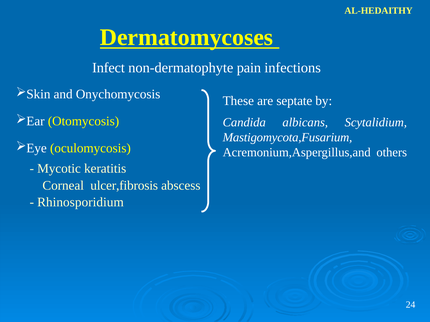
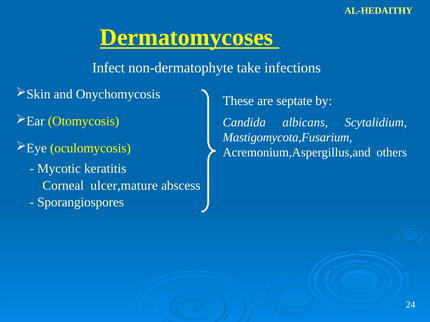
pain: pain -> take
ulcer,fibrosis: ulcer,fibrosis -> ulcer,mature
Rhinosporidium: Rhinosporidium -> Sporangiospores
